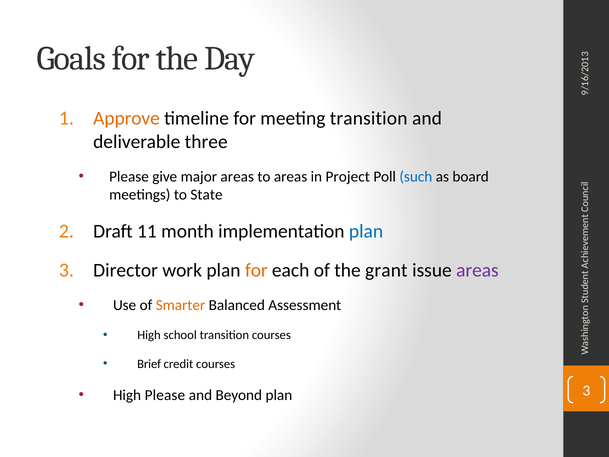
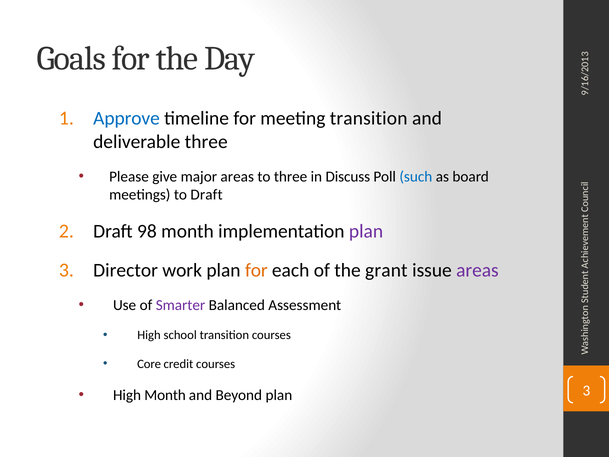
Approve colour: orange -> blue
to areas: areas -> three
Project: Project -> Discuss
to State: State -> Draft
11: 11 -> 98
plan at (366, 231) colour: blue -> purple
Smarter colour: orange -> purple
Brief: Brief -> Core
High Please: Please -> Month
